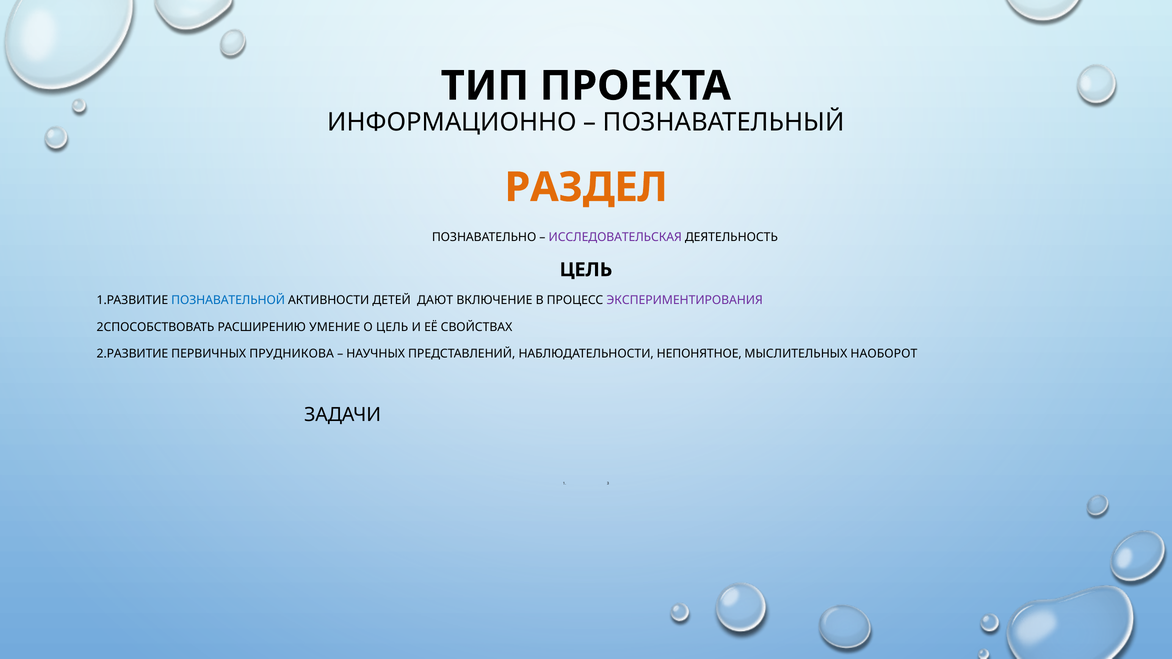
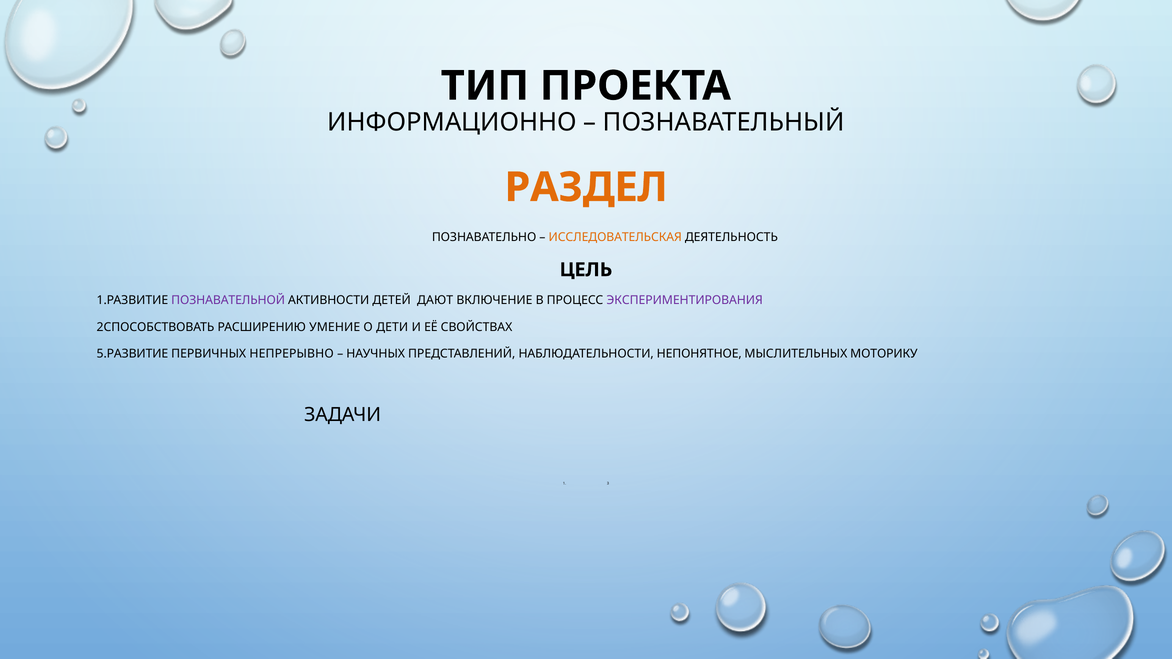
ИССЛЕДОВАТЕЛЬСКАЯ colour: purple -> orange
ПОЗНАВАТЕЛЬНОЙ colour: blue -> purple
О ЦЕЛЬ: ЦЕЛЬ -> ДЕТИ
2.РАЗВИТИЕ: 2.РАЗВИТИЕ -> 5.РАЗВИТИЕ
ПРУДНИКОВА: ПРУДНИКОВА -> НЕПРЕРЫВНО
НАОБОРОТ: НАОБОРОТ -> МОТОРИКУ
